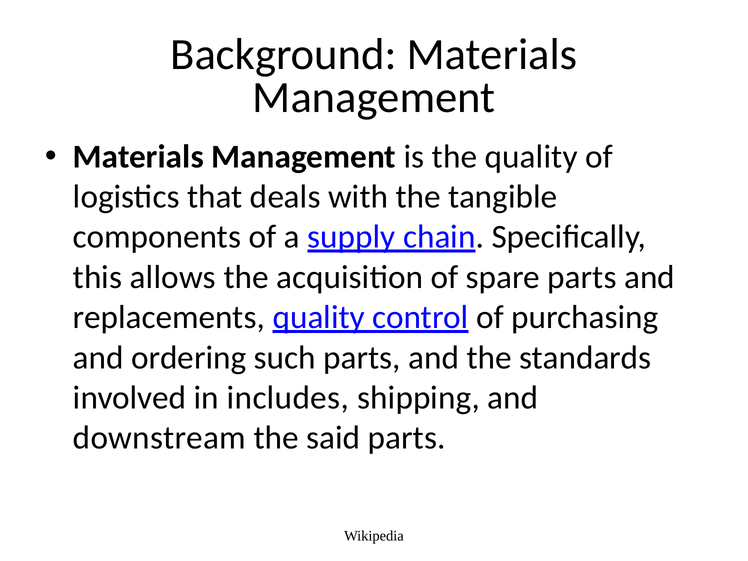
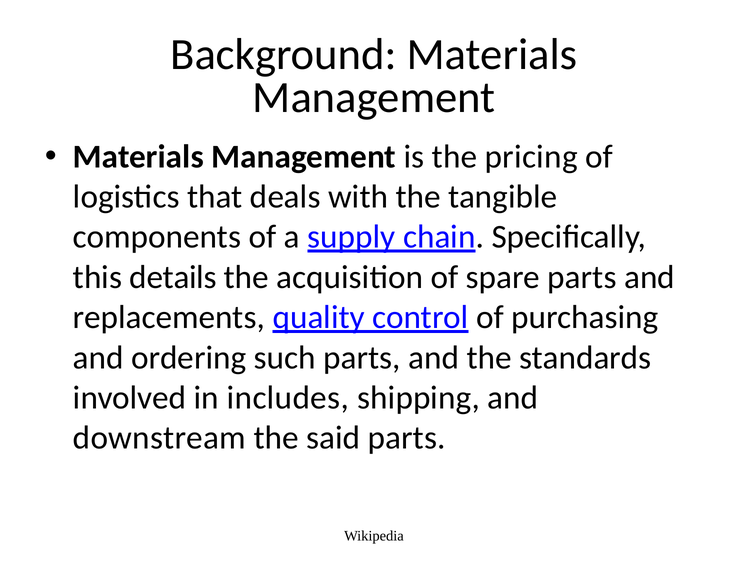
the quality: quality -> pricing
allows: allows -> details
